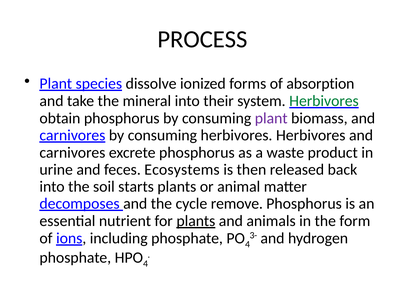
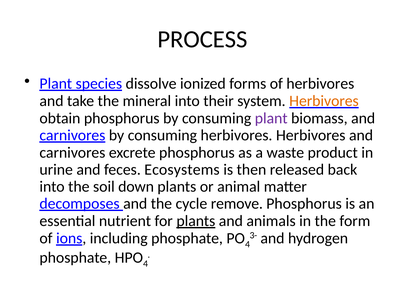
of absorption: absorption -> herbivores
Herbivores at (324, 101) colour: green -> orange
starts: starts -> down
